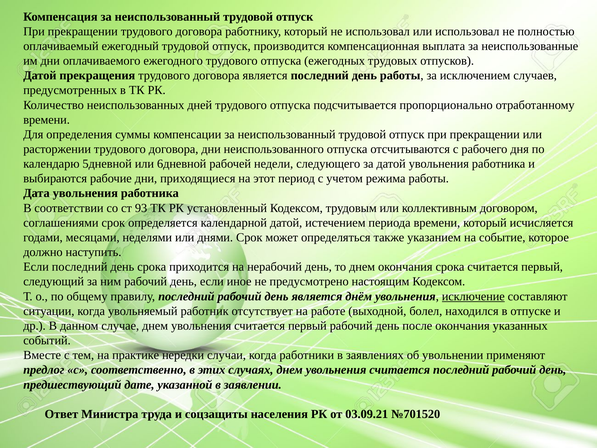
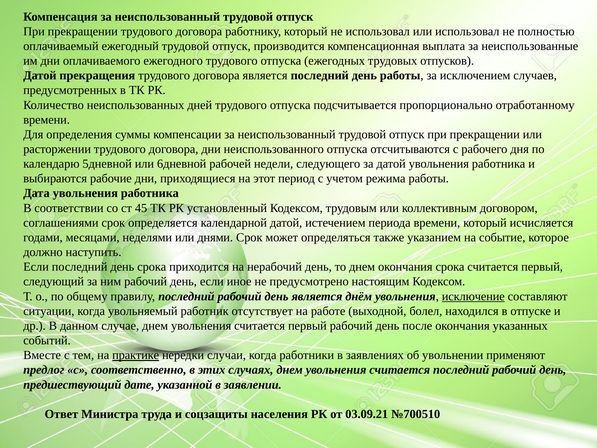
93: 93 -> 45
практике underline: none -> present
№701520: №701520 -> №700510
